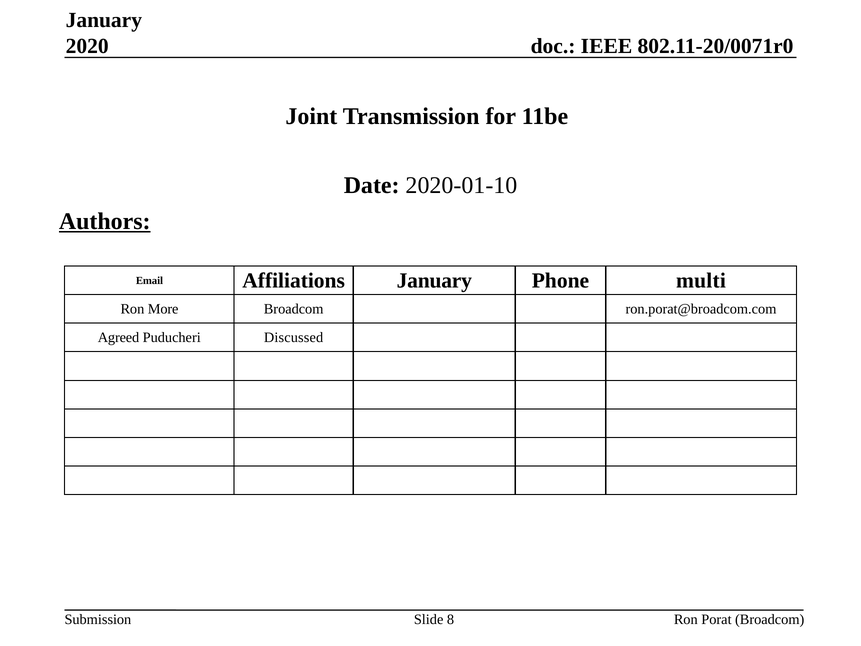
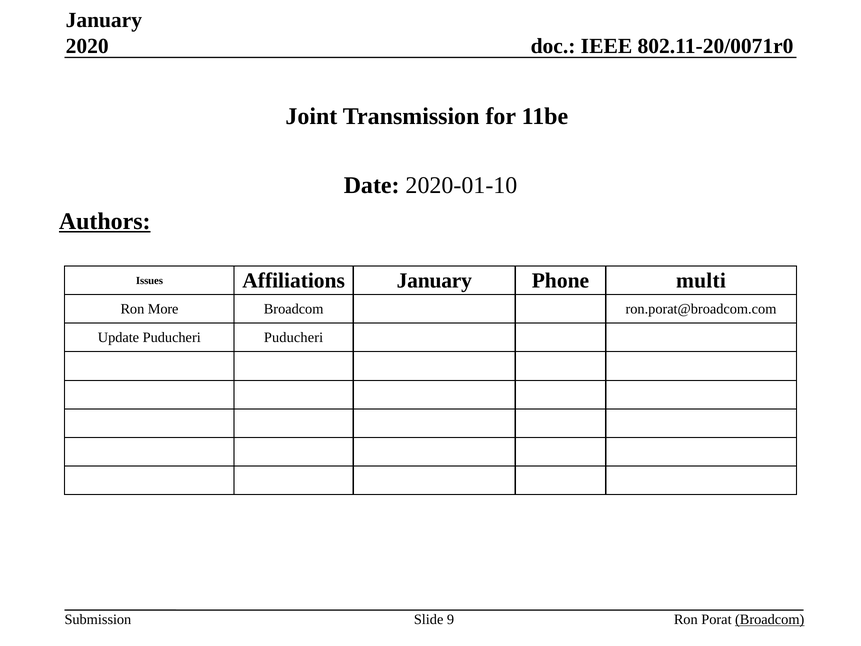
Email: Email -> Issues
Agreed: Agreed -> Update
Puducheri Discussed: Discussed -> Puducheri
Broadcom at (770, 619) underline: none -> present
8: 8 -> 9
